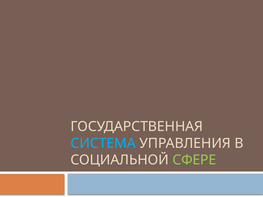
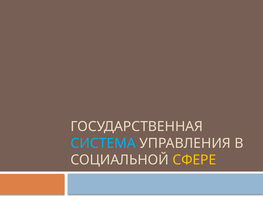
СФЕРЕ colour: light green -> yellow
